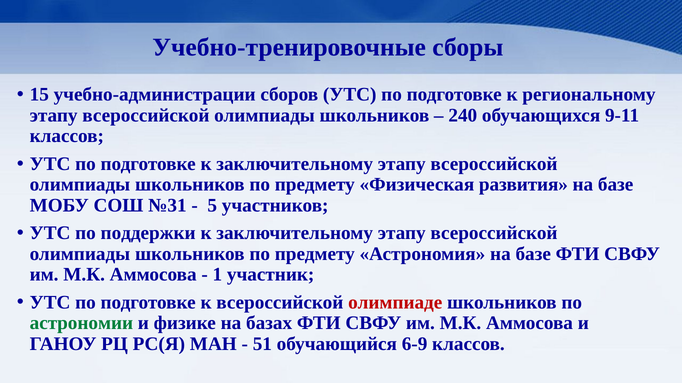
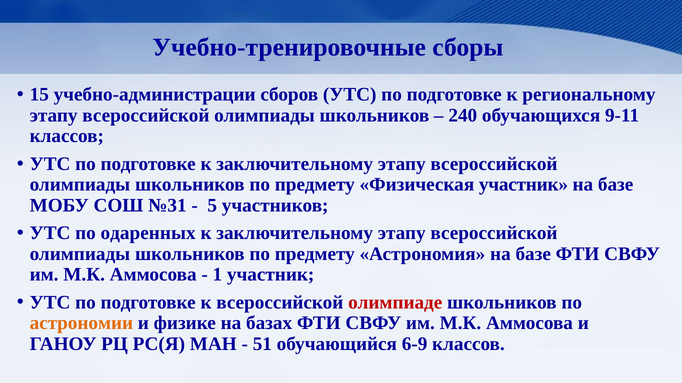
Физическая развития: развития -> участник
поддержки: поддержки -> одаренных
астрономии colour: green -> orange
